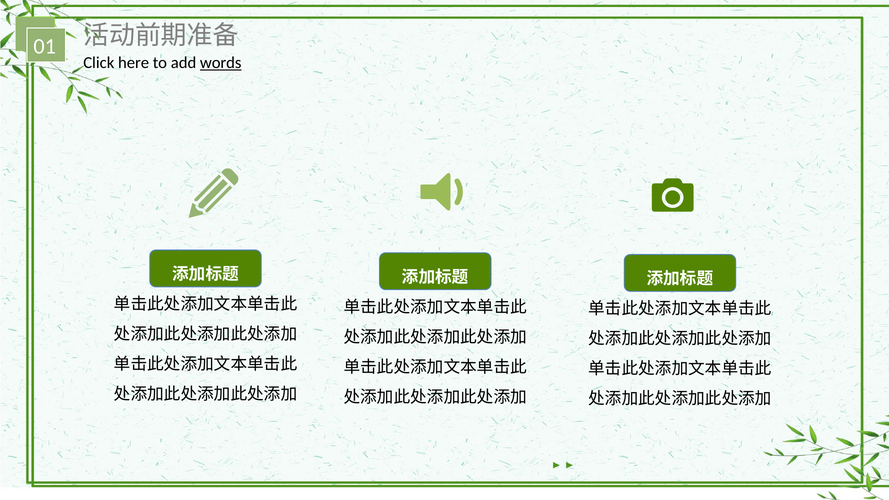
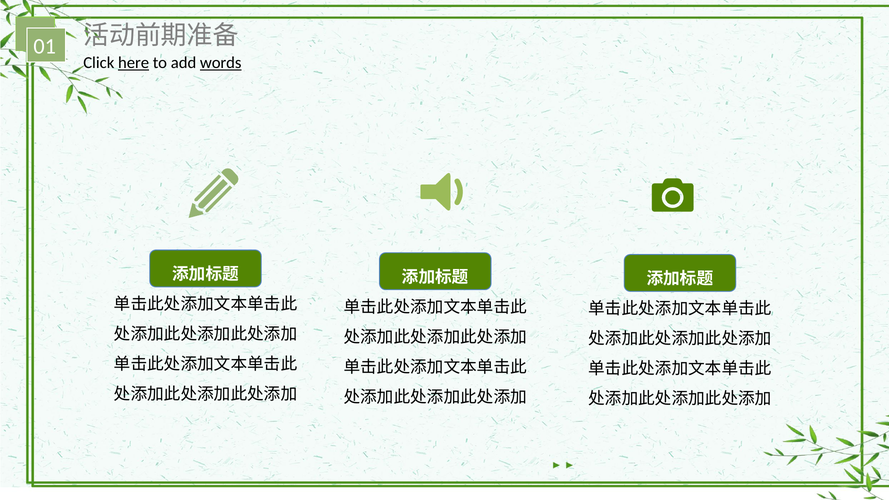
here underline: none -> present
